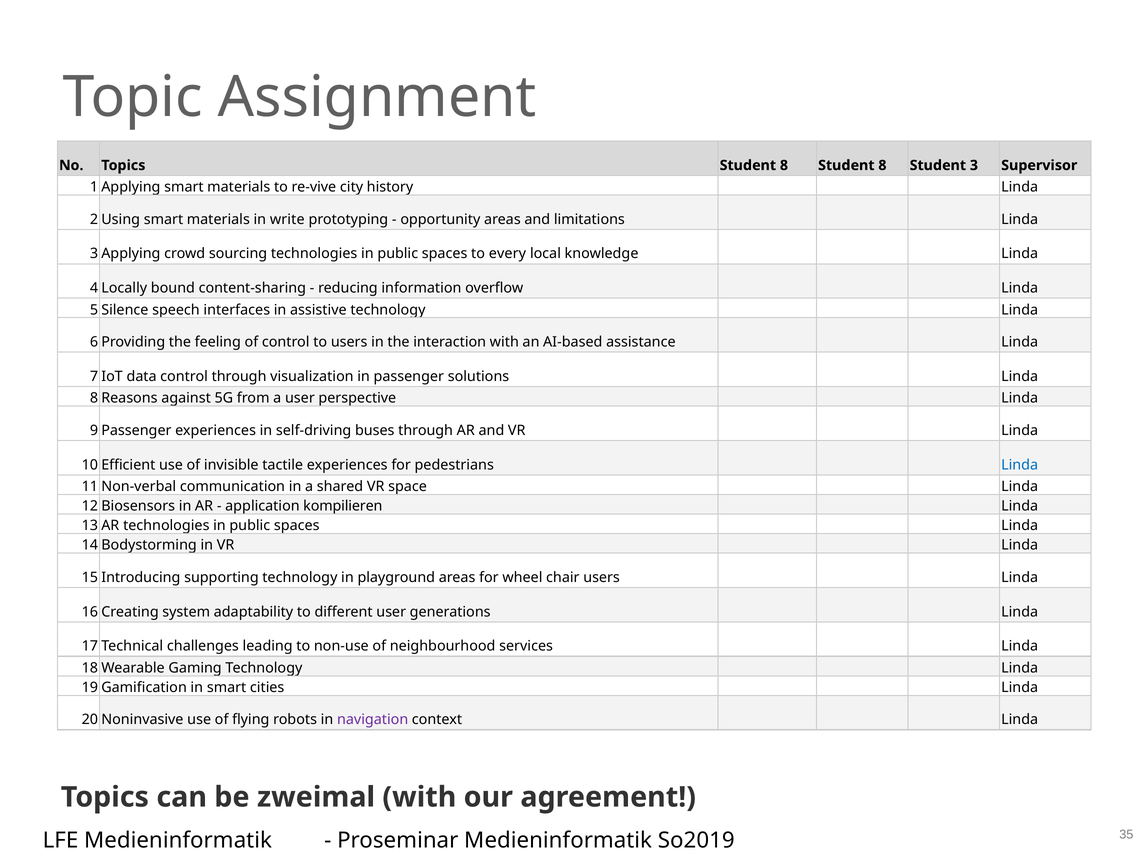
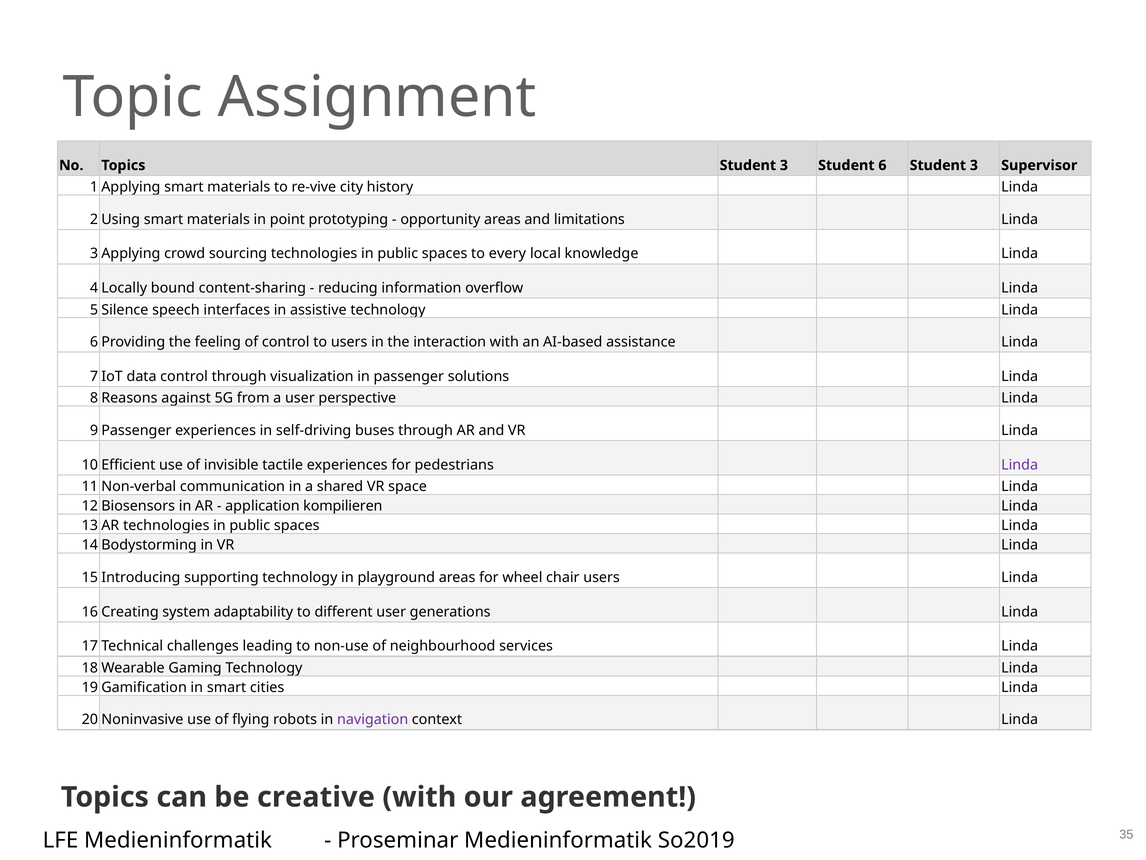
Topics Student 8: 8 -> 3
8 at (882, 165): 8 -> 6
write: write -> point
Linda at (1020, 465) colour: blue -> purple
zweimal: zweimal -> creative
